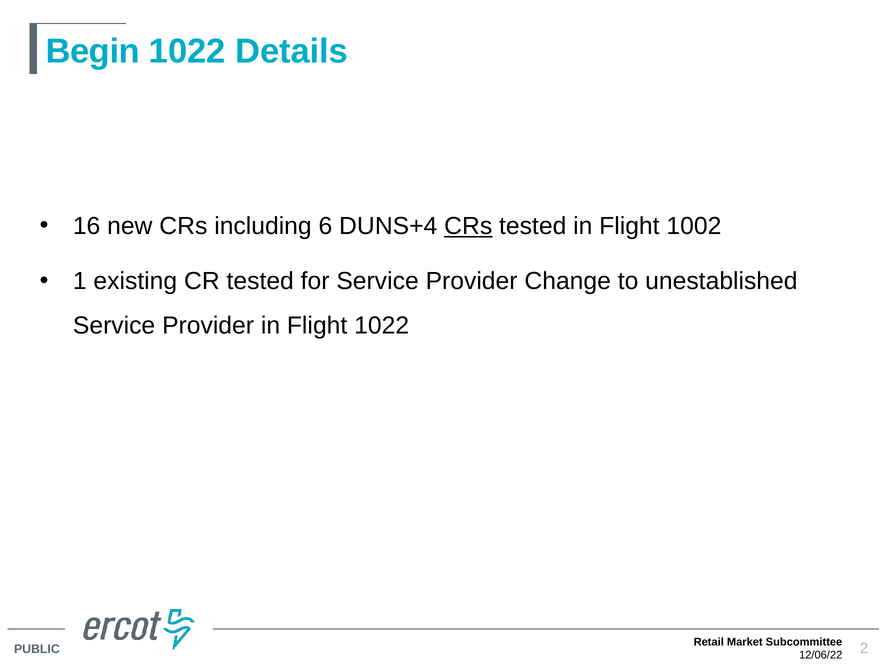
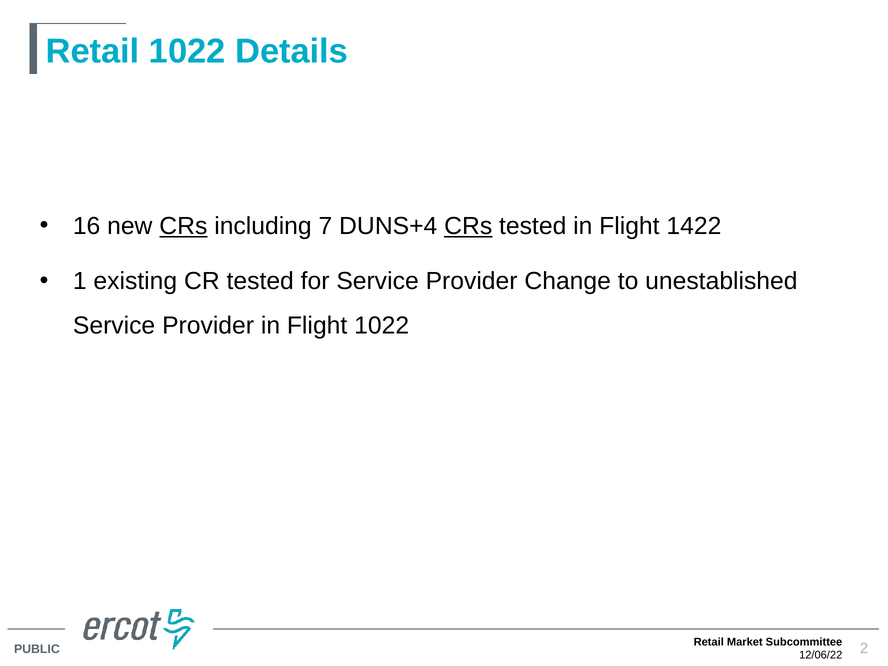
Begin at (93, 51): Begin -> Retail
CRs at (183, 226) underline: none -> present
6: 6 -> 7
1002: 1002 -> 1422
